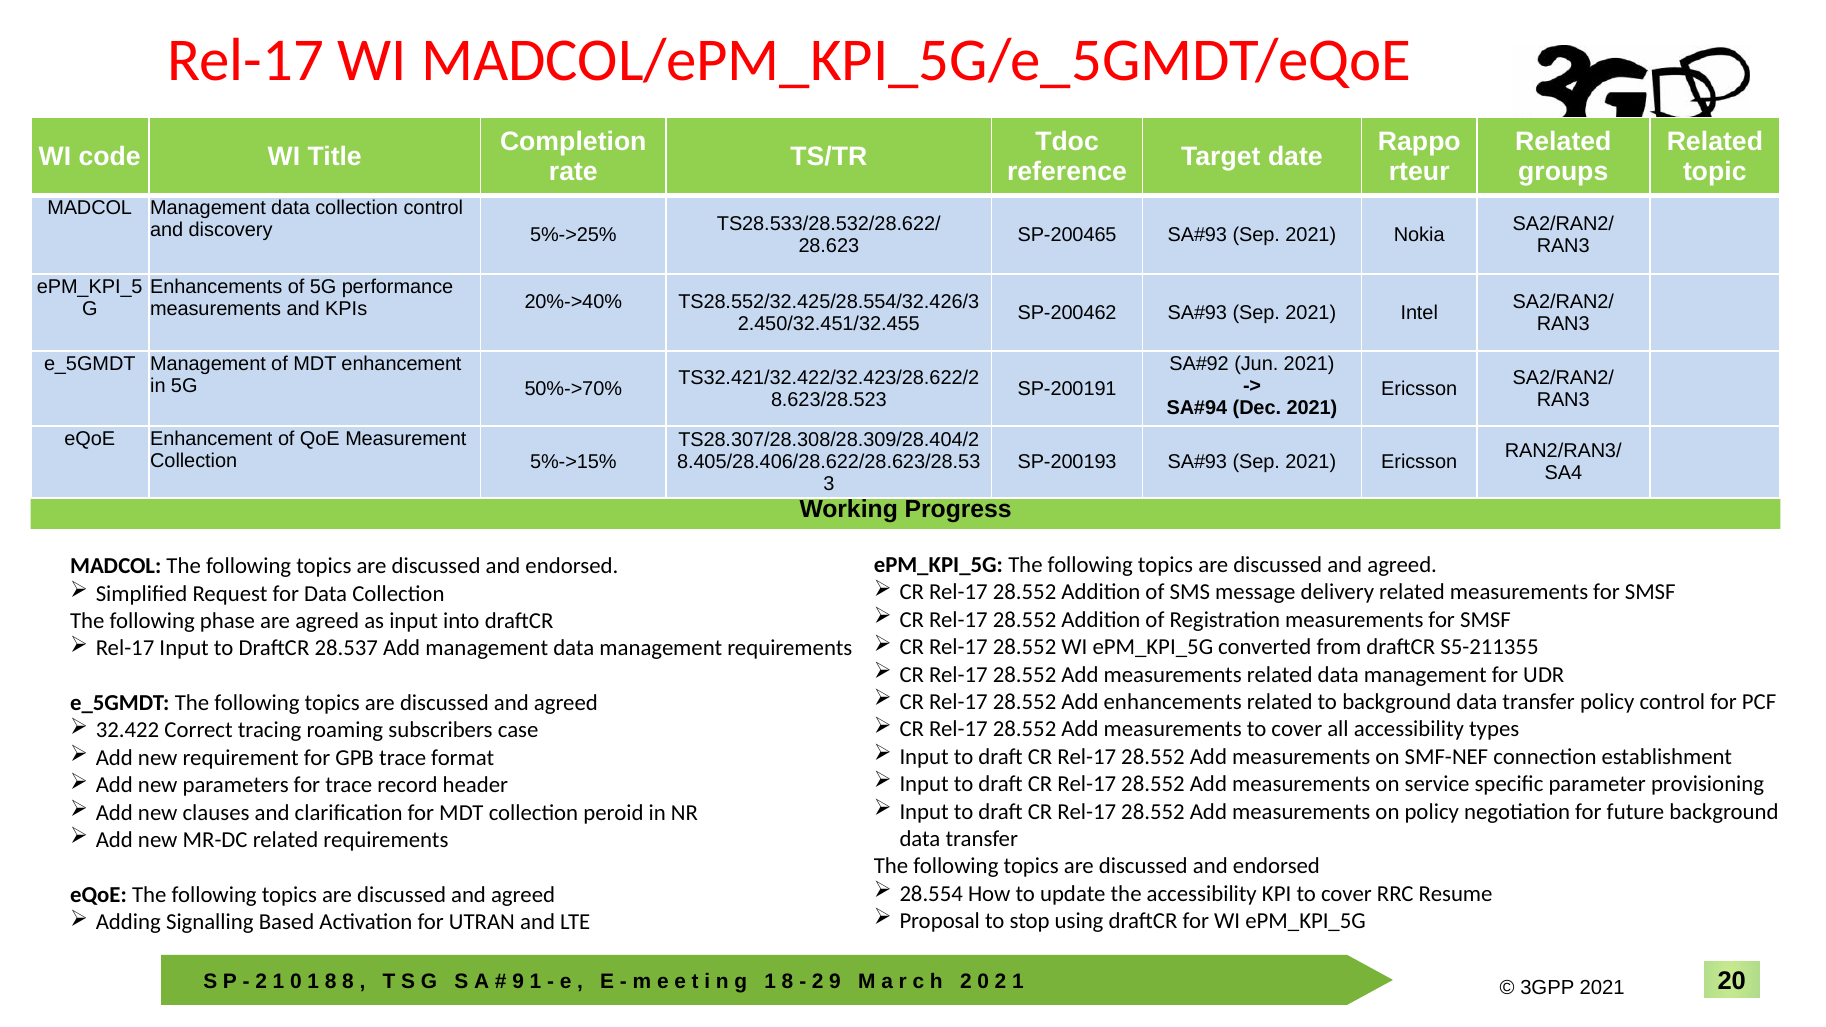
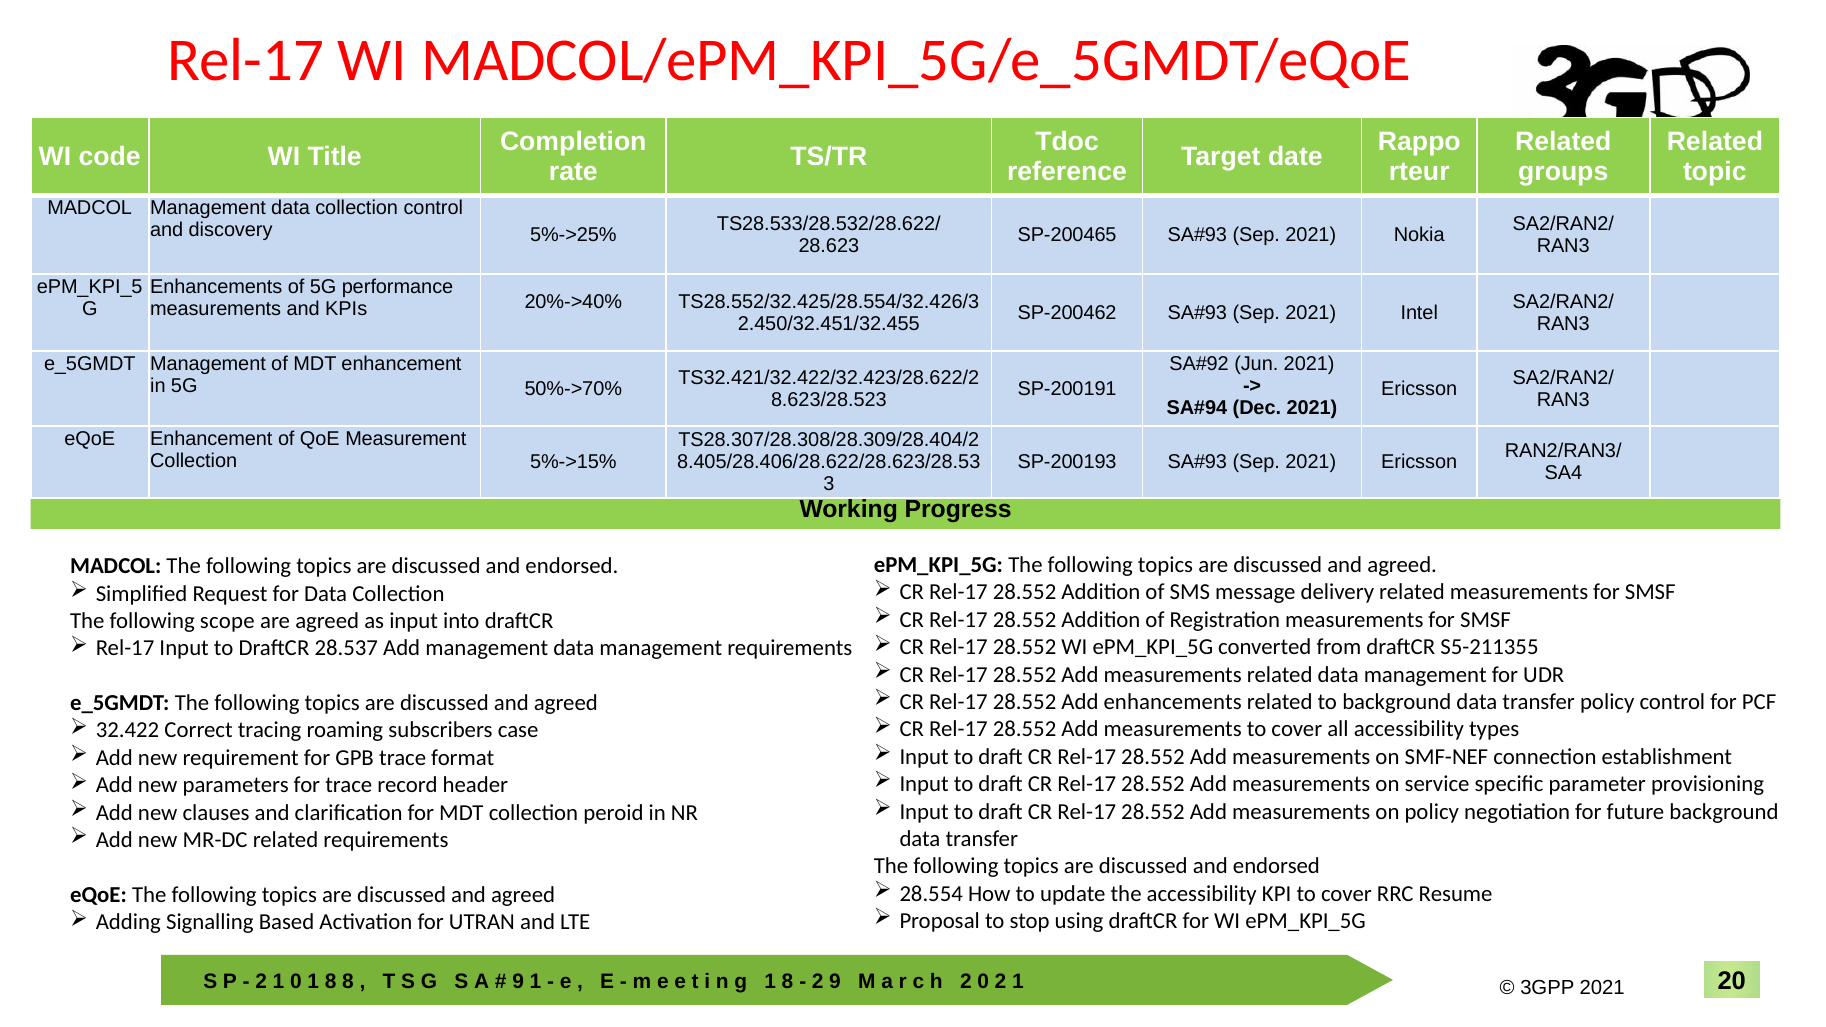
phase: phase -> scope
